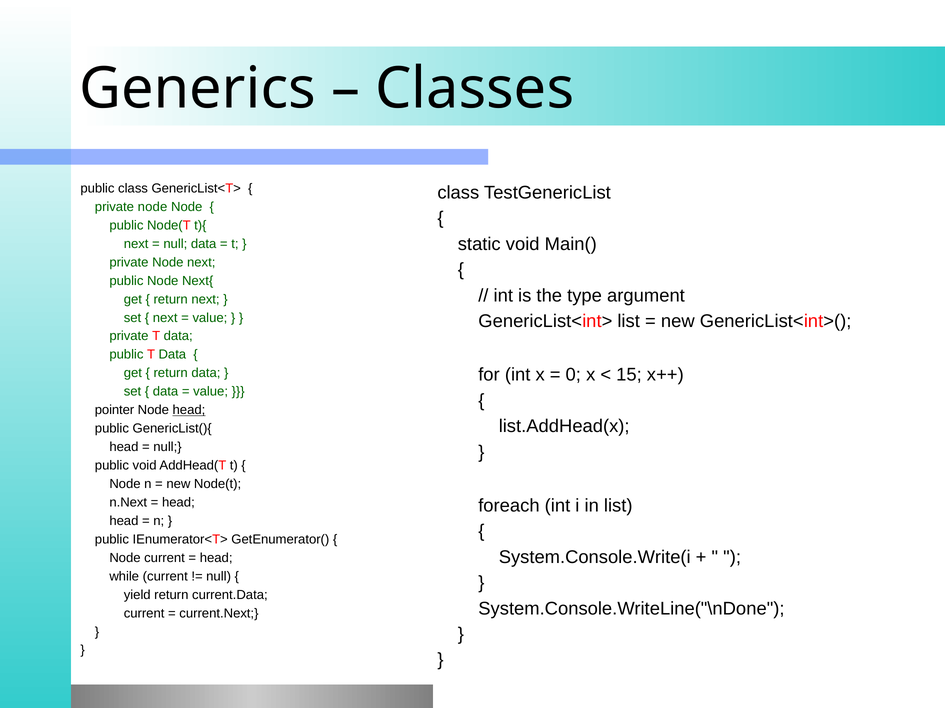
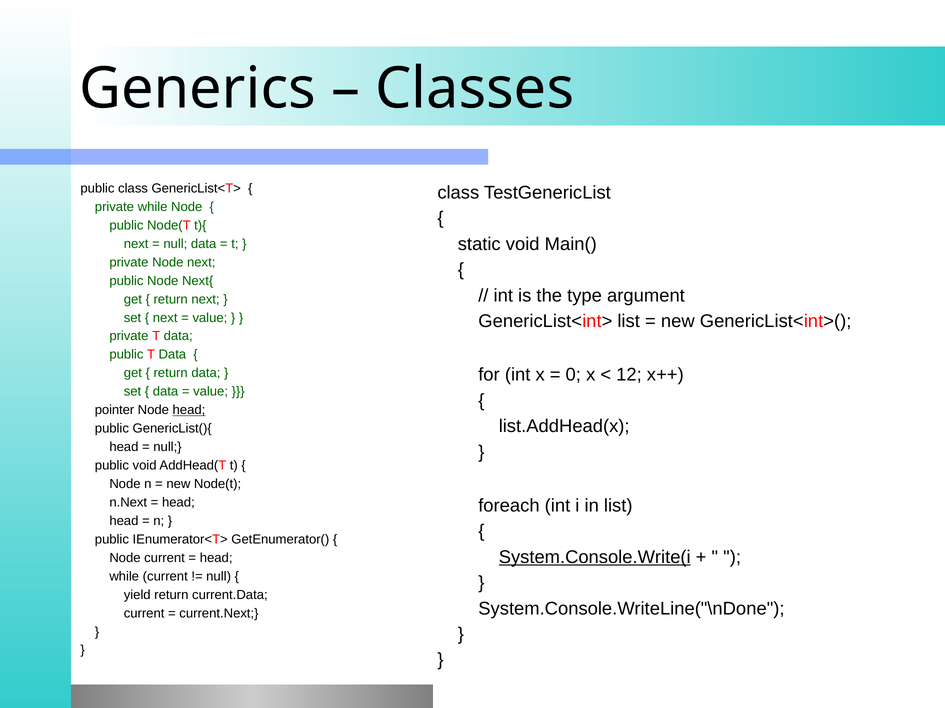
node at (153, 207): node -> while
15: 15 -> 12
System.Console.Write(i underline: none -> present
